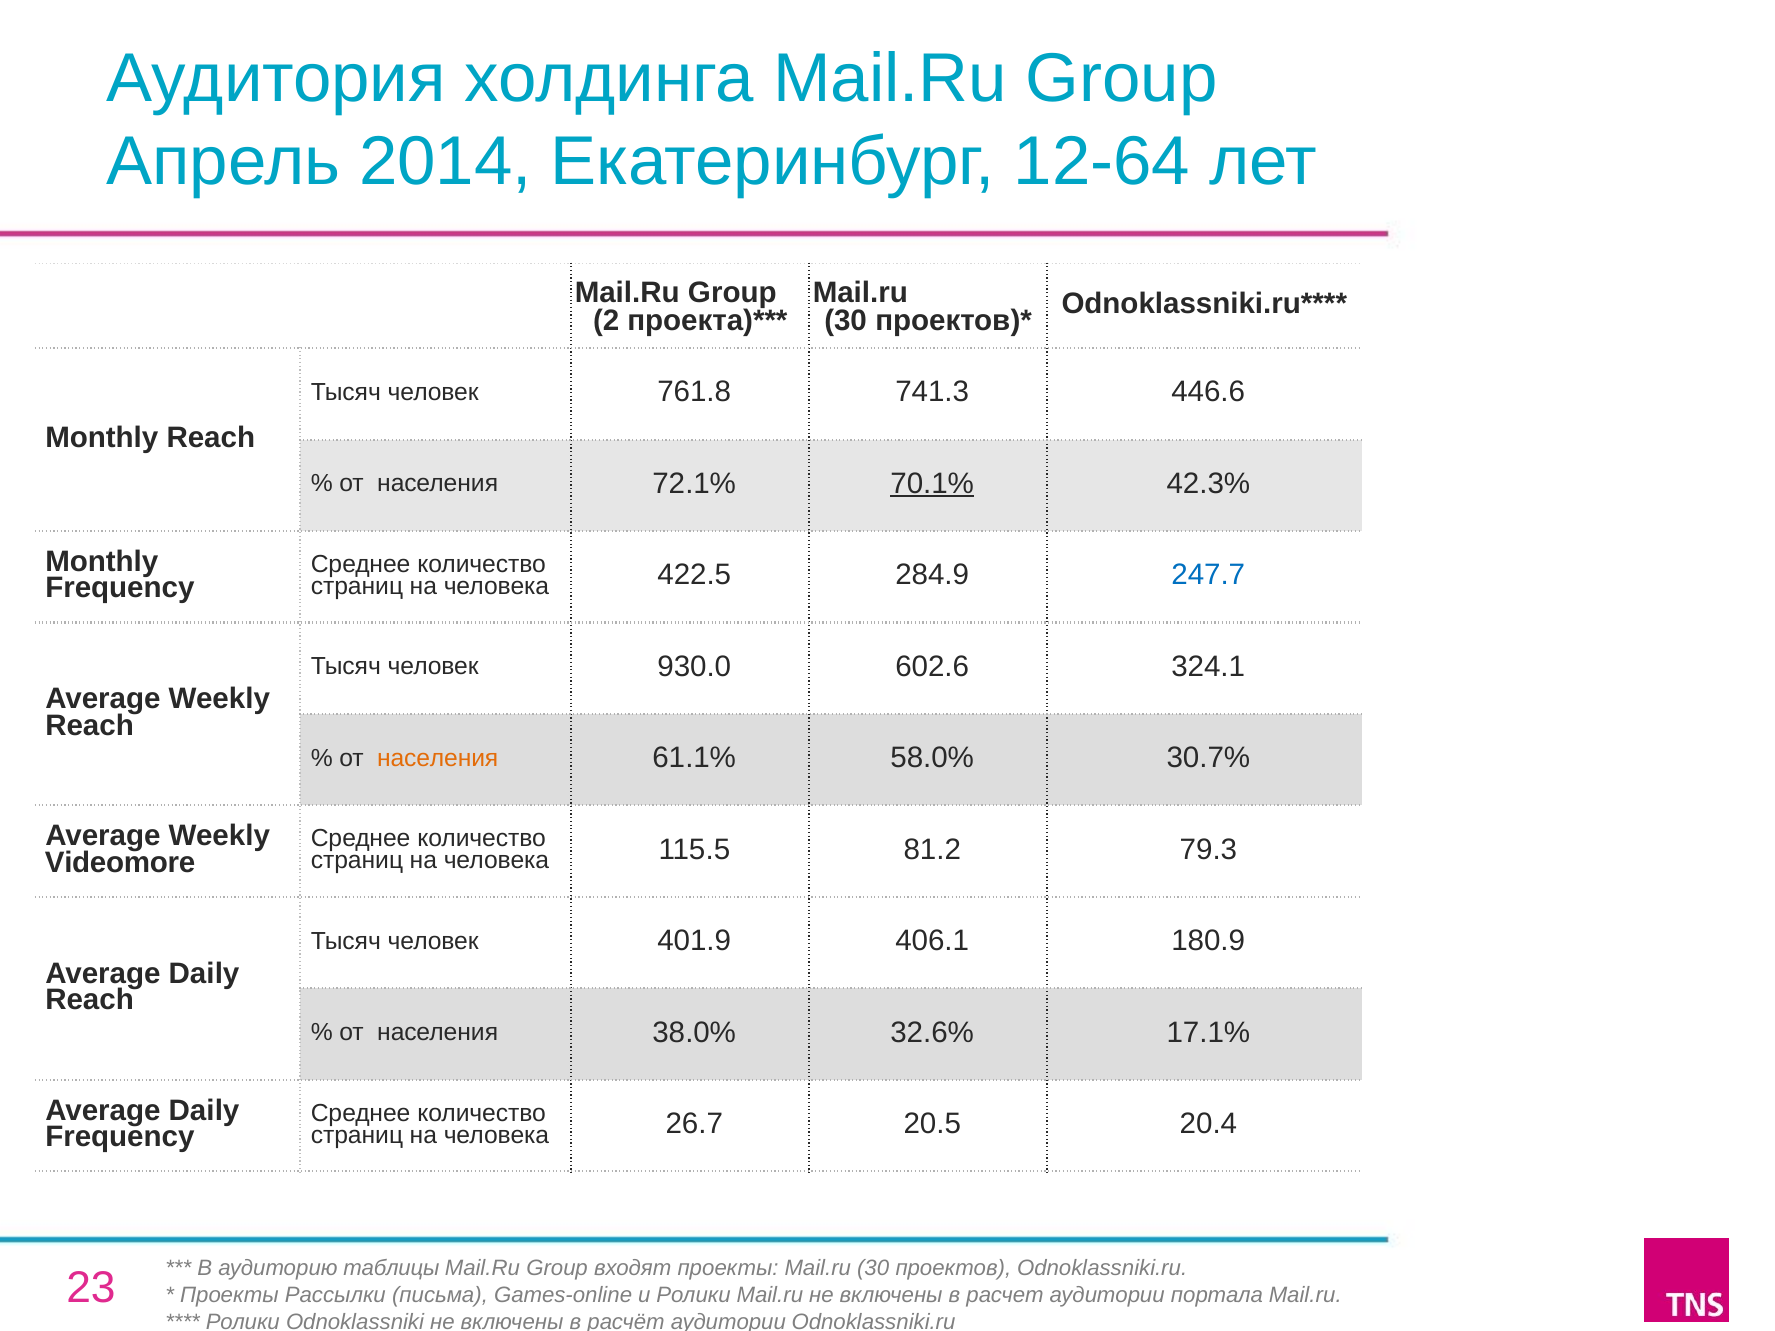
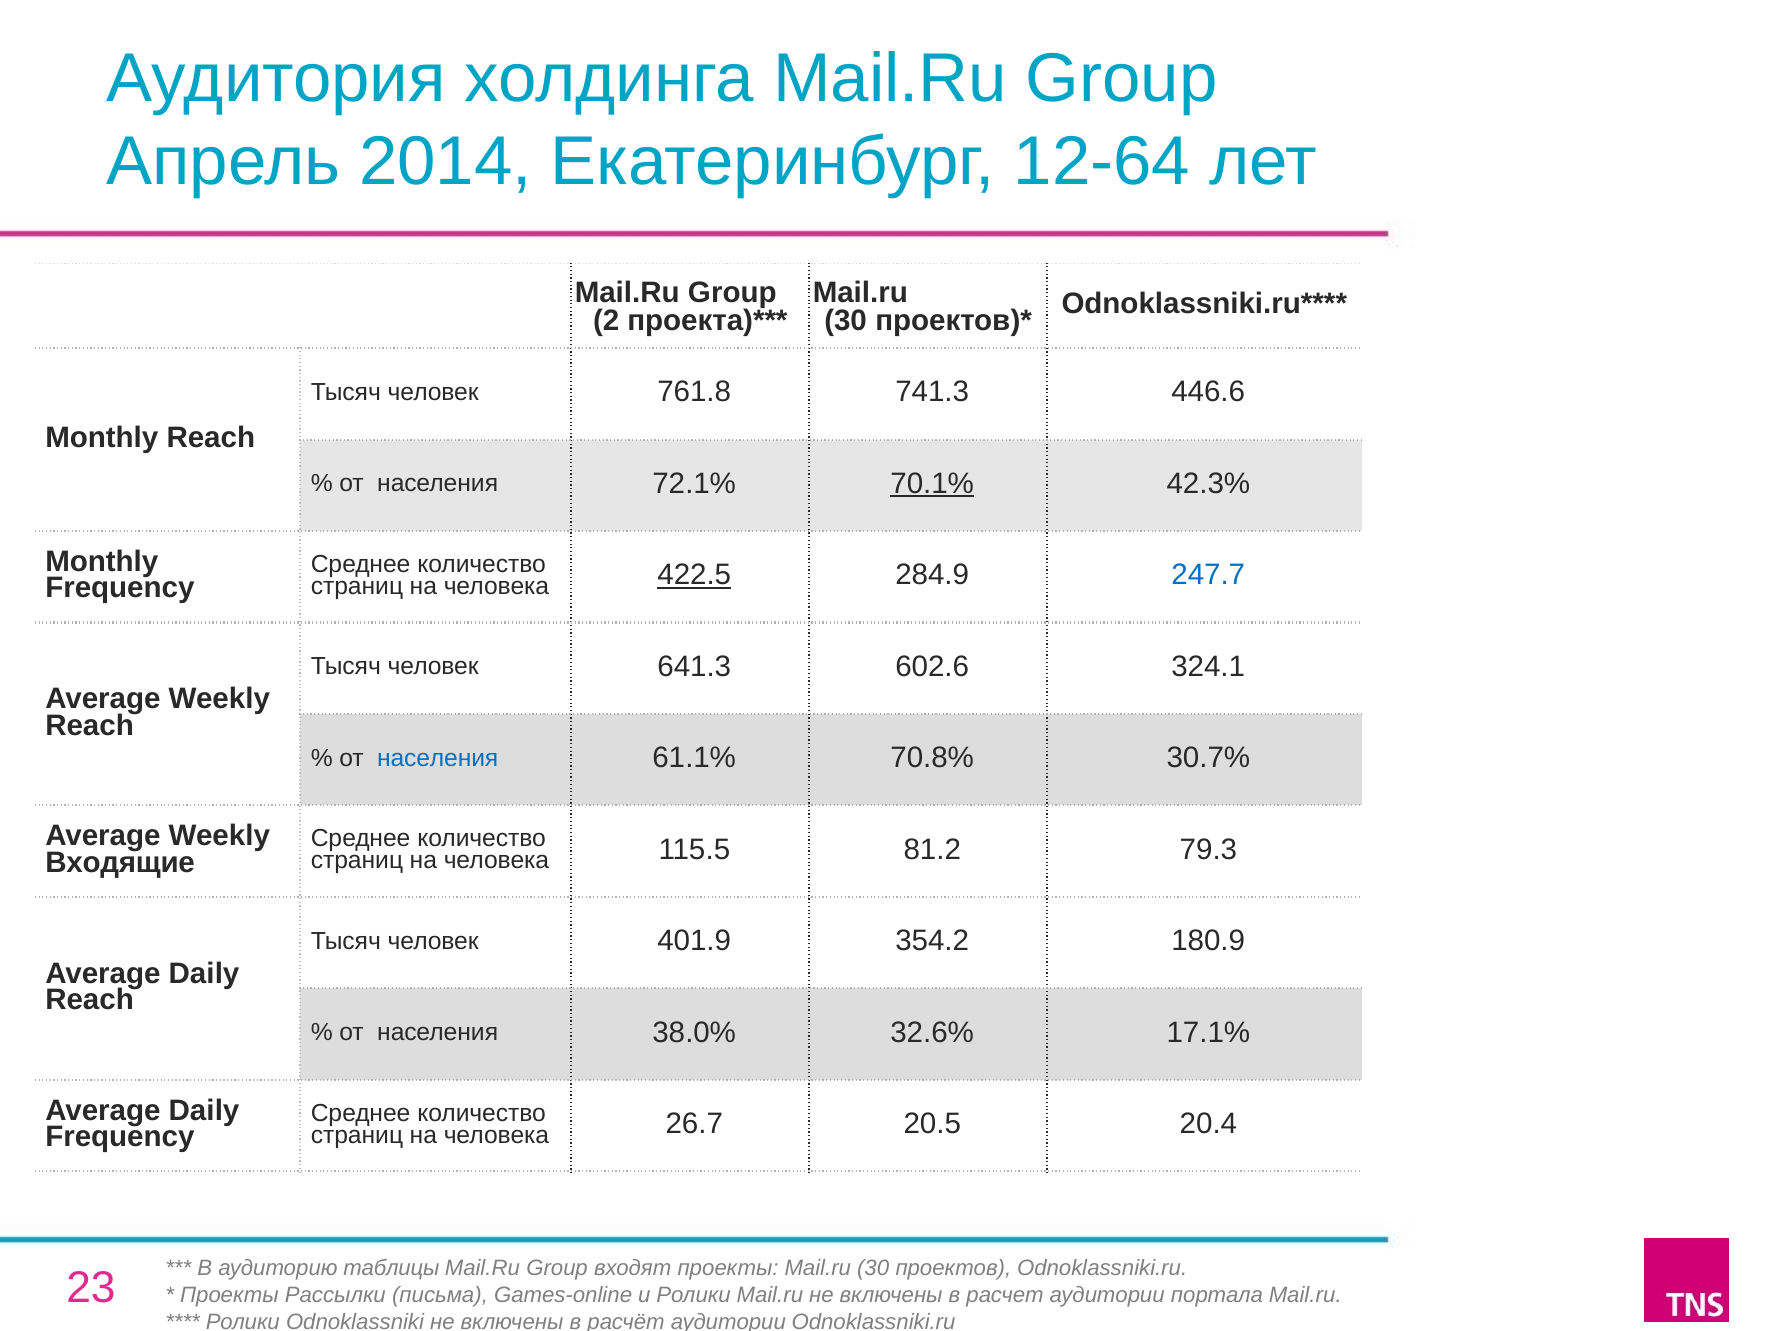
422.5 underline: none -> present
930.0: 930.0 -> 641.3
населения at (438, 758) colour: orange -> blue
58.0%: 58.0% -> 70.8%
Videomore: Videomore -> Входящие
406.1: 406.1 -> 354.2
